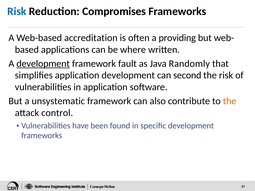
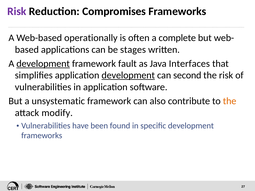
Risk at (17, 11) colour: blue -> purple
accreditation: accreditation -> operationally
providing: providing -> complete
where: where -> stages
Randomly: Randomly -> Interfaces
development at (128, 75) underline: none -> present
control: control -> modify
